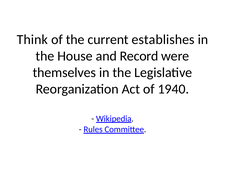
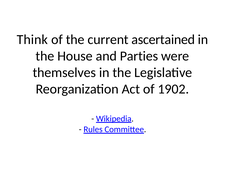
establishes: establishes -> ascertained
Record: Record -> Parties
1940: 1940 -> 1902
